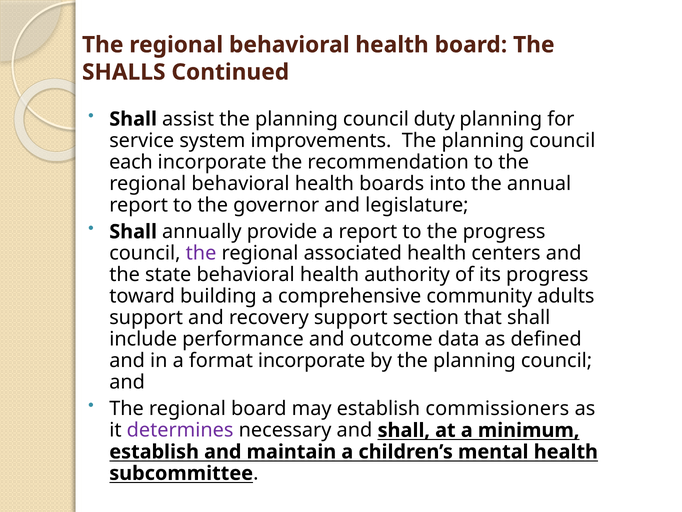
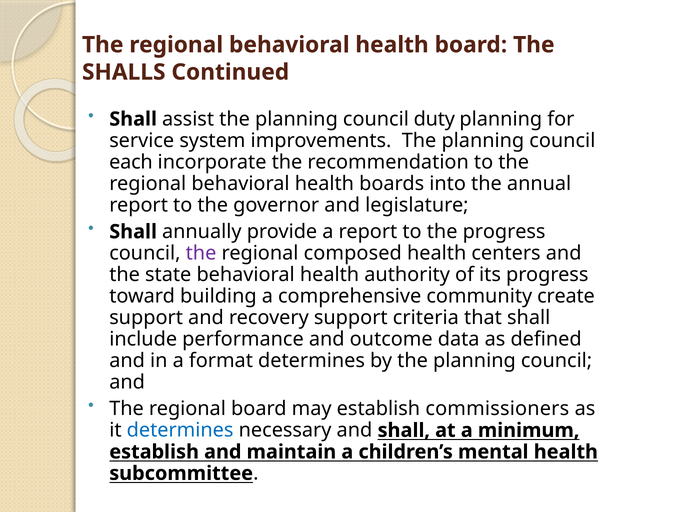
associated: associated -> composed
adults: adults -> create
section: section -> criteria
format incorporate: incorporate -> determines
determines at (180, 430) colour: purple -> blue
